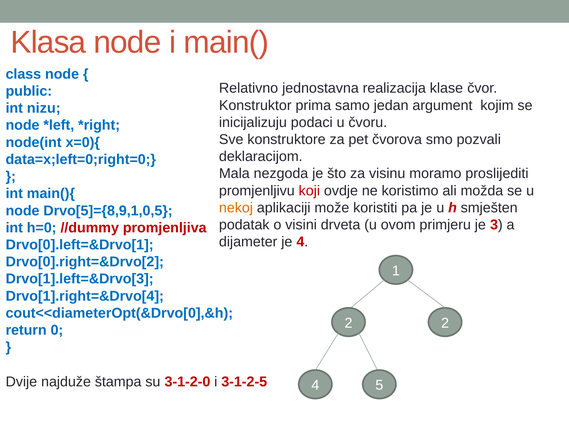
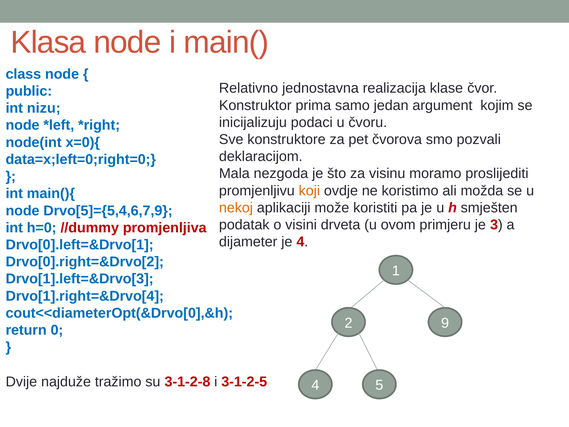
koji colour: red -> orange
Drvo[5]={8,9,1,0,5: Drvo[5]={8,9,1,0,5 -> Drvo[5]={5,4,6,7,9
2 2: 2 -> 9
štampa: štampa -> tražimo
3-1-2-0: 3-1-2-0 -> 3-1-2-8
